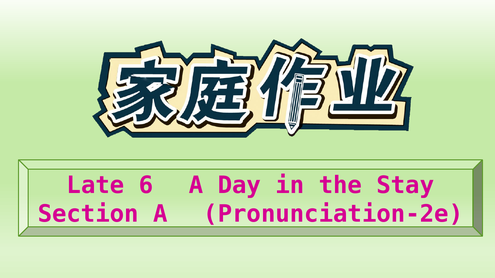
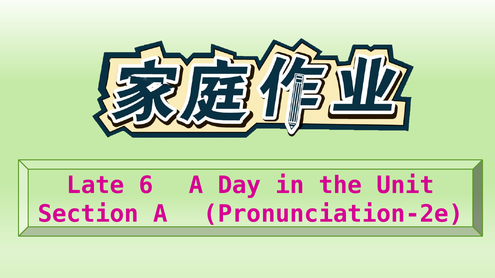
Stay: Stay -> Unit
